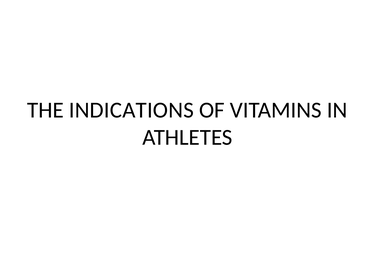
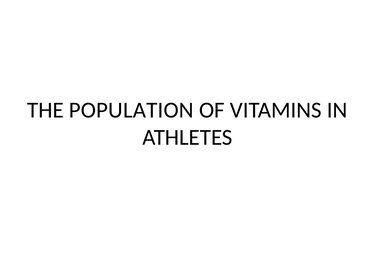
INDICATIONS: INDICATIONS -> POPULATION
